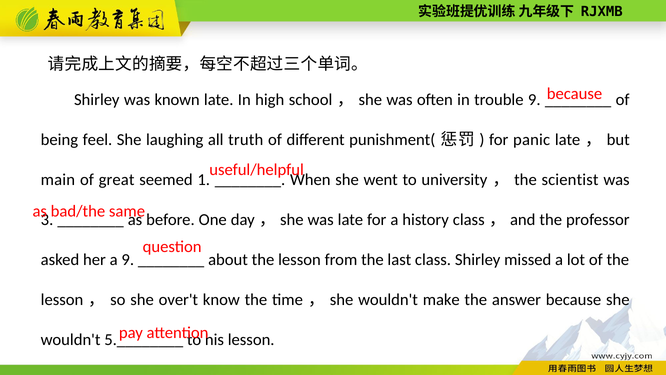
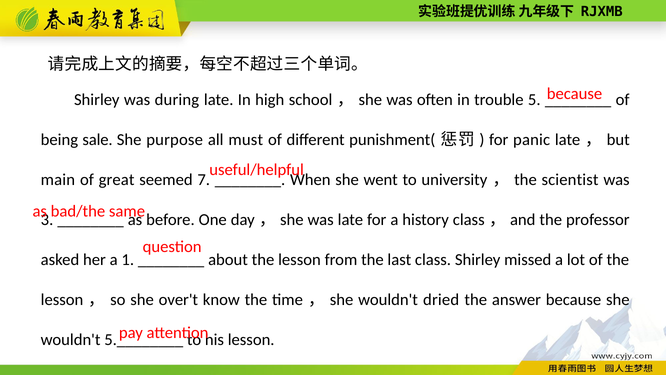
known: known -> during
trouble 9: 9 -> 5
feel: feel -> sale
laughing: laughing -> purpose
truth: truth -> must
1: 1 -> 7
a 9: 9 -> 1
make: make -> dried
